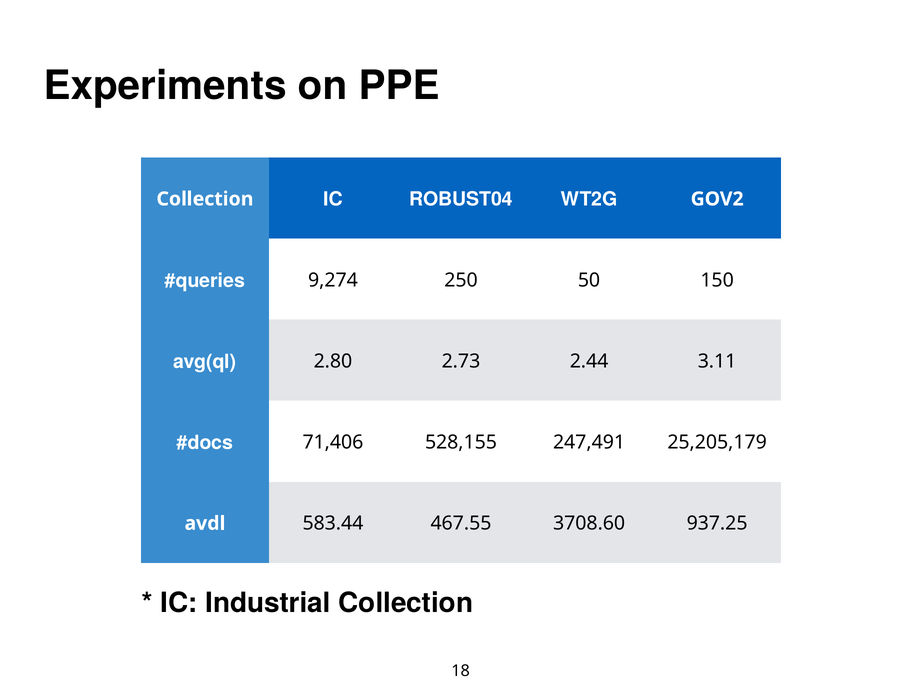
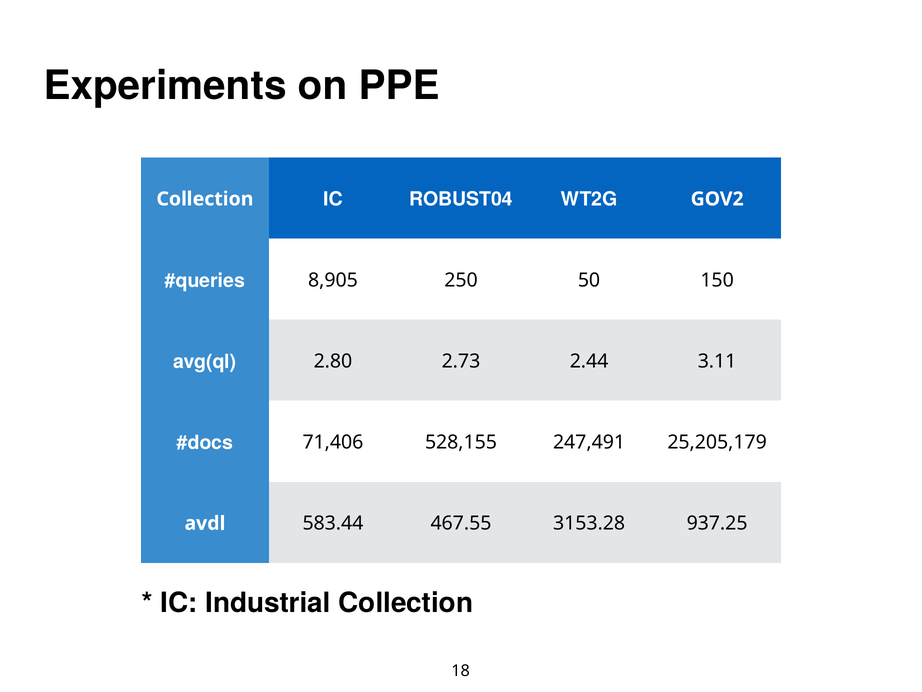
9,274: 9,274 -> 8,905
3708.60: 3708.60 -> 3153.28
